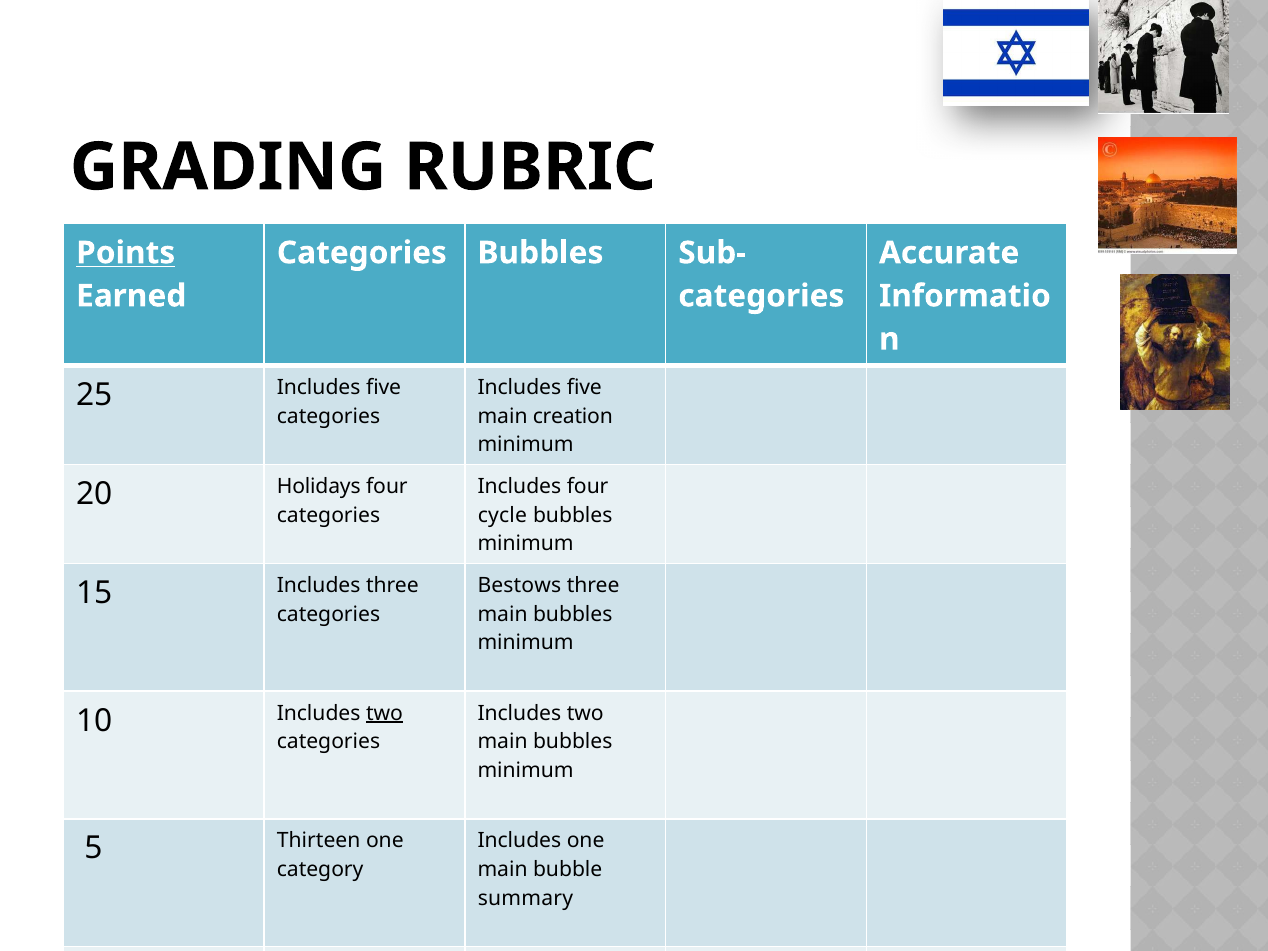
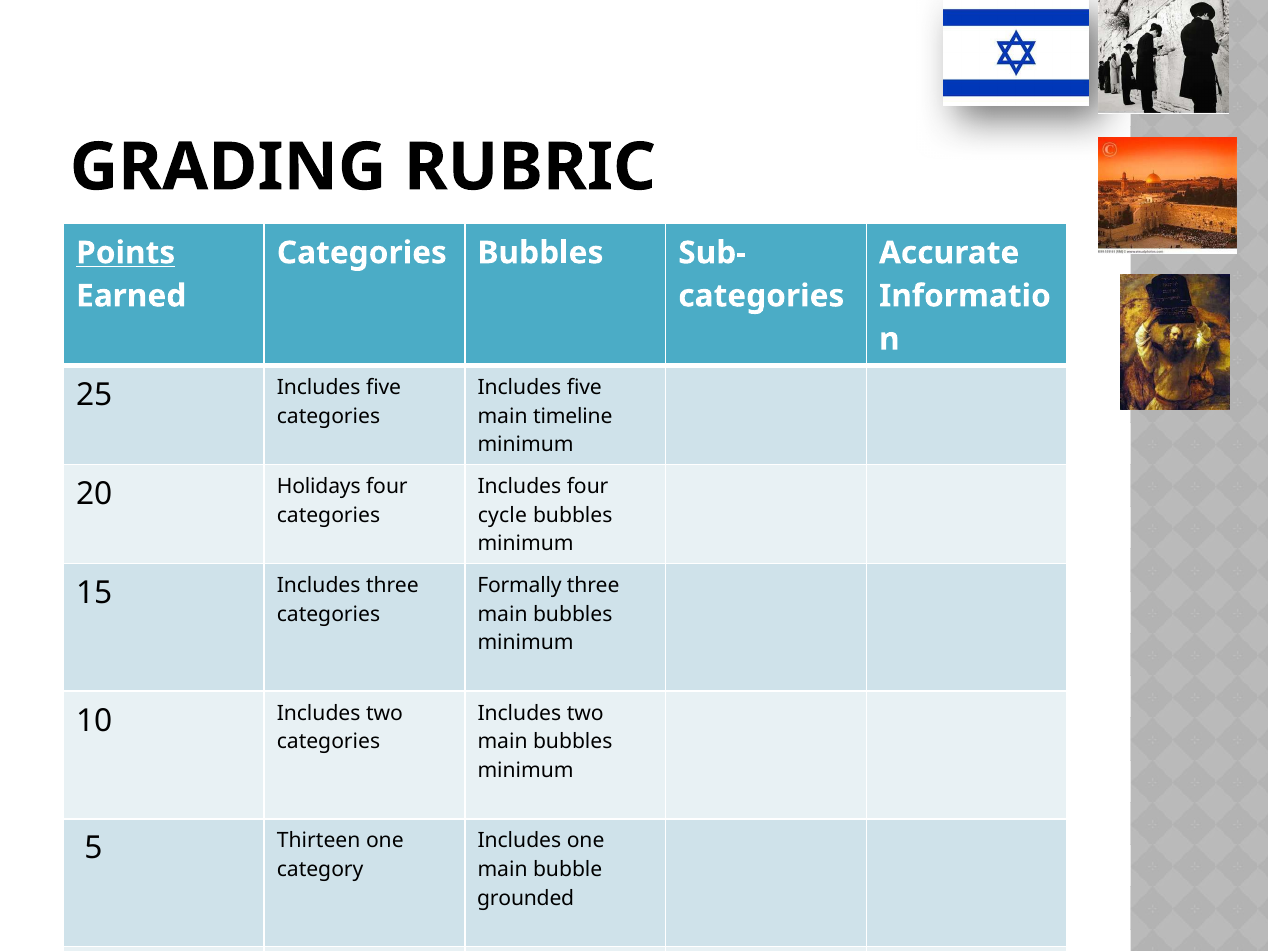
creation: creation -> timeline
Bestows: Bestows -> Formally
two at (384, 713) underline: present -> none
summary: summary -> grounded
